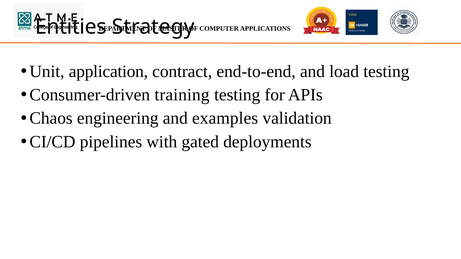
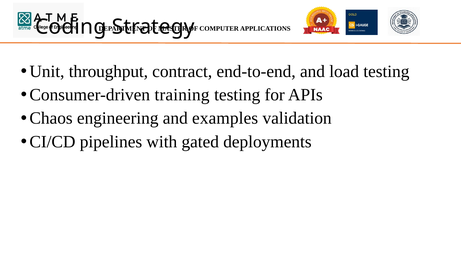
Entities: Entities -> Coding
application: application -> throughput
